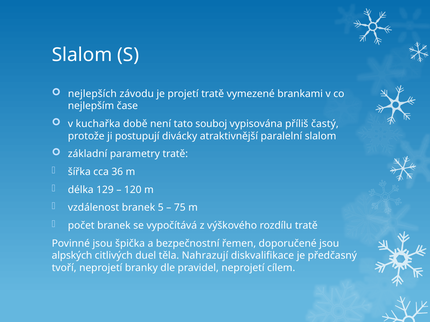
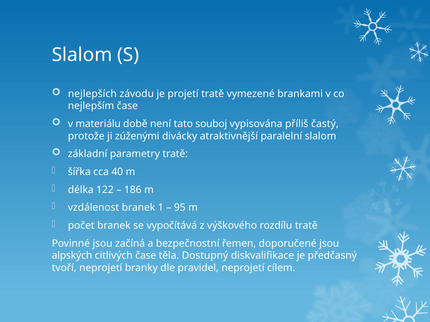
kuchařka: kuchařka -> materiálu
postupují: postupují -> zúženými
36: 36 -> 40
129: 129 -> 122
120: 120 -> 186
5: 5 -> 1
75: 75 -> 95
špička: špička -> začíná
citlivých duel: duel -> čase
Nahrazují: Nahrazují -> Dostupný
